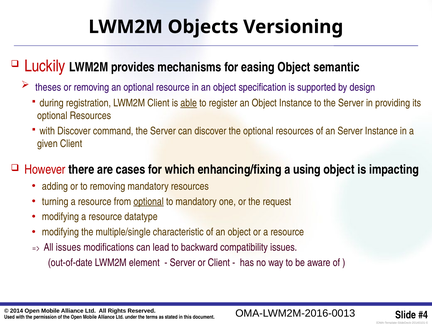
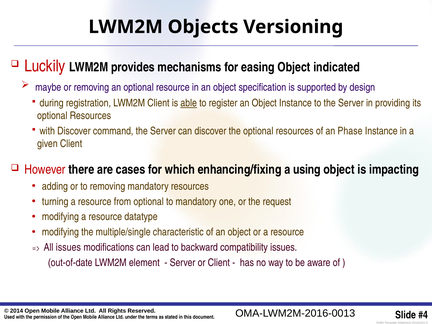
semantic: semantic -> indicated
theses: theses -> maybe
an Server: Server -> Phase
optional at (149, 202) underline: present -> none
